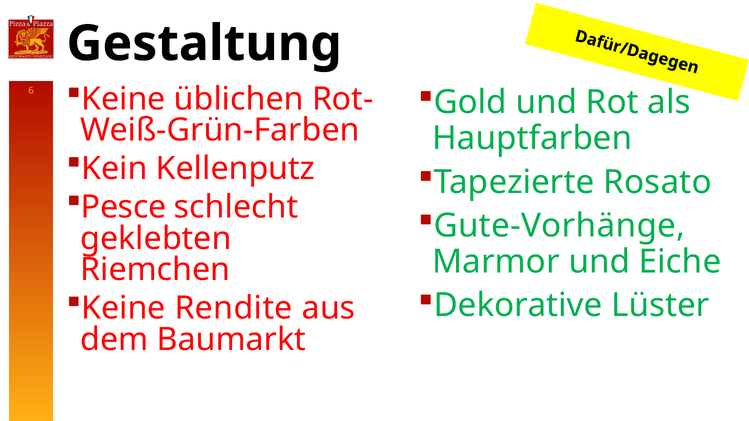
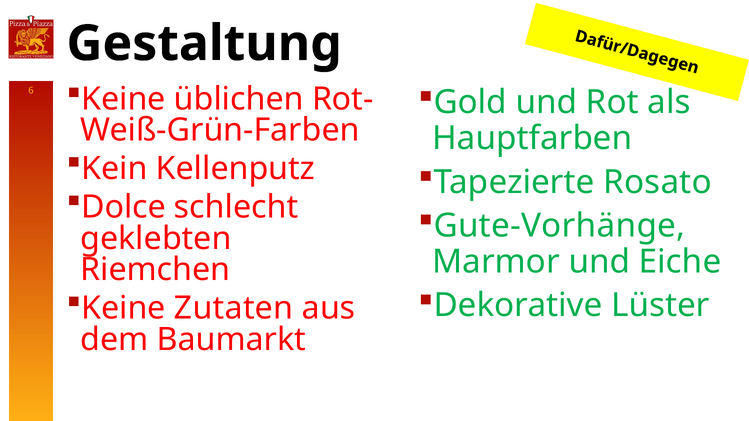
Pesce: Pesce -> Dolce
Rendite: Rendite -> Zutaten
